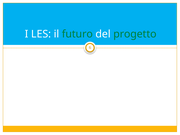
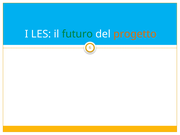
progetto colour: green -> orange
